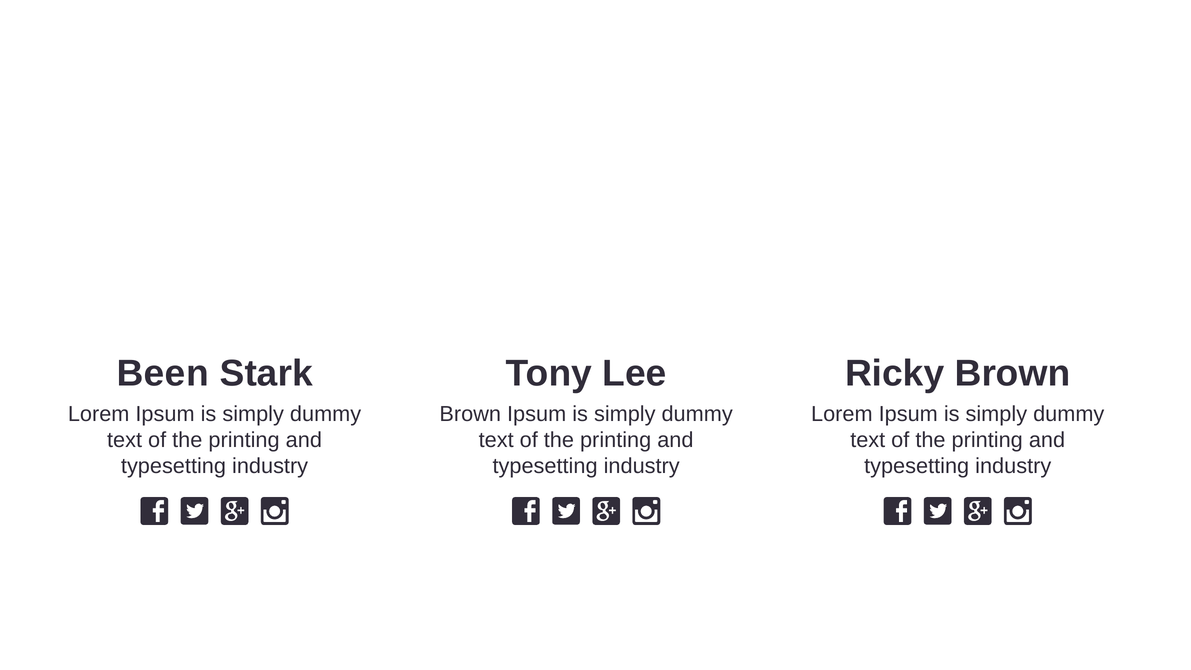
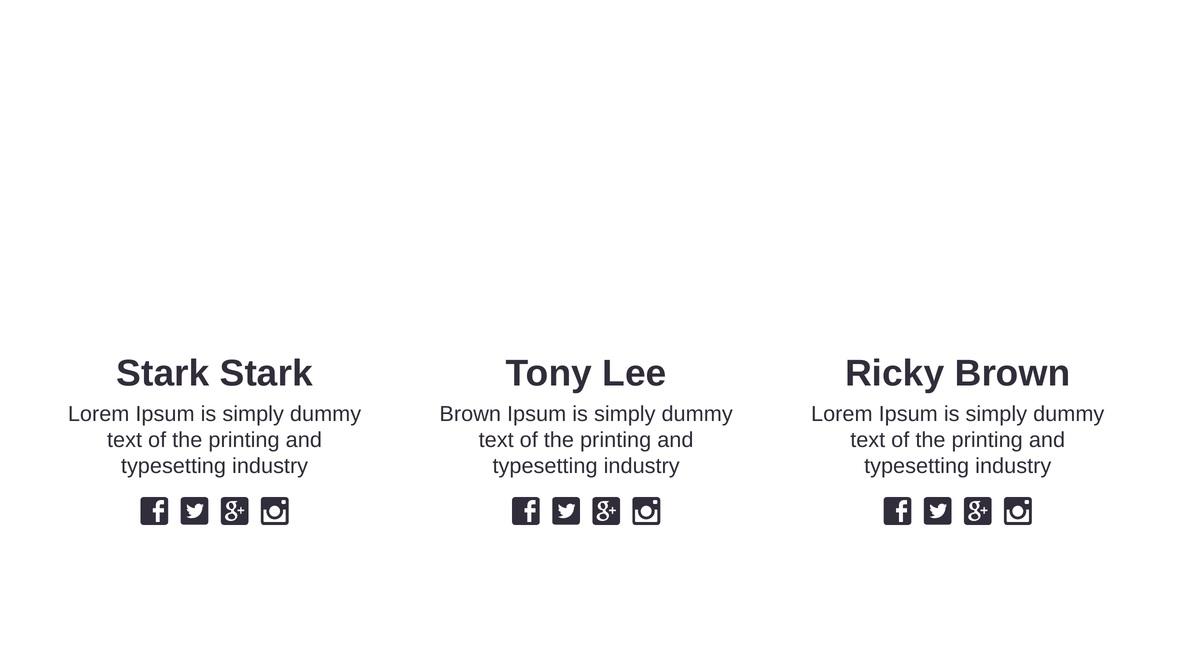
Been at (163, 373): Been -> Stark
